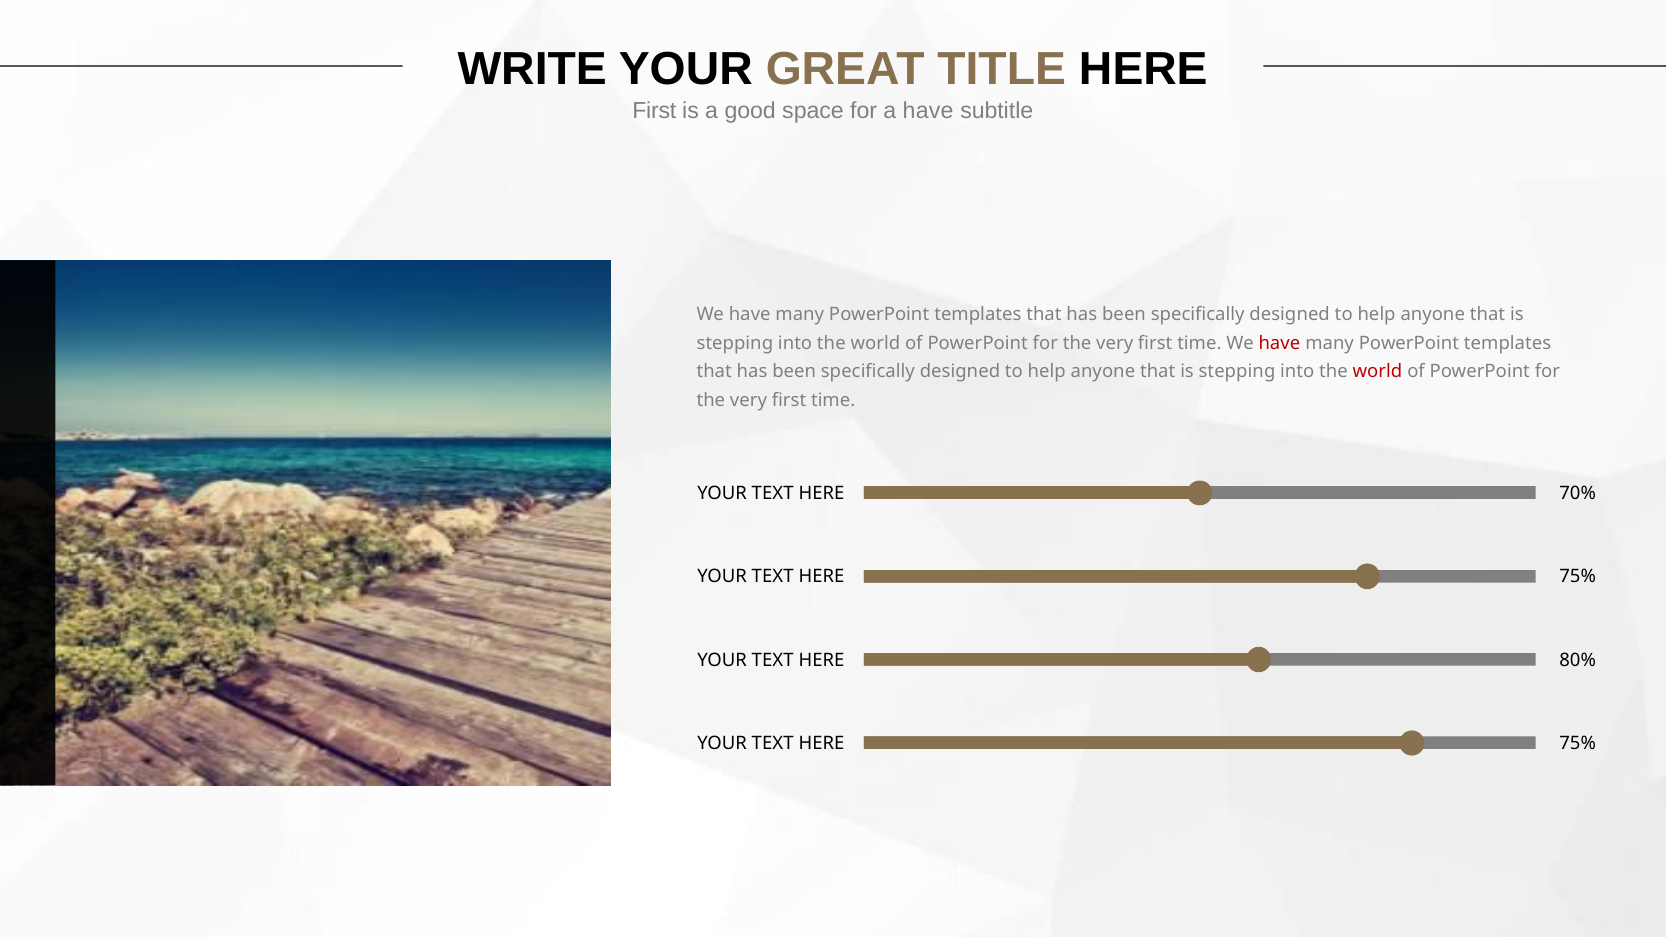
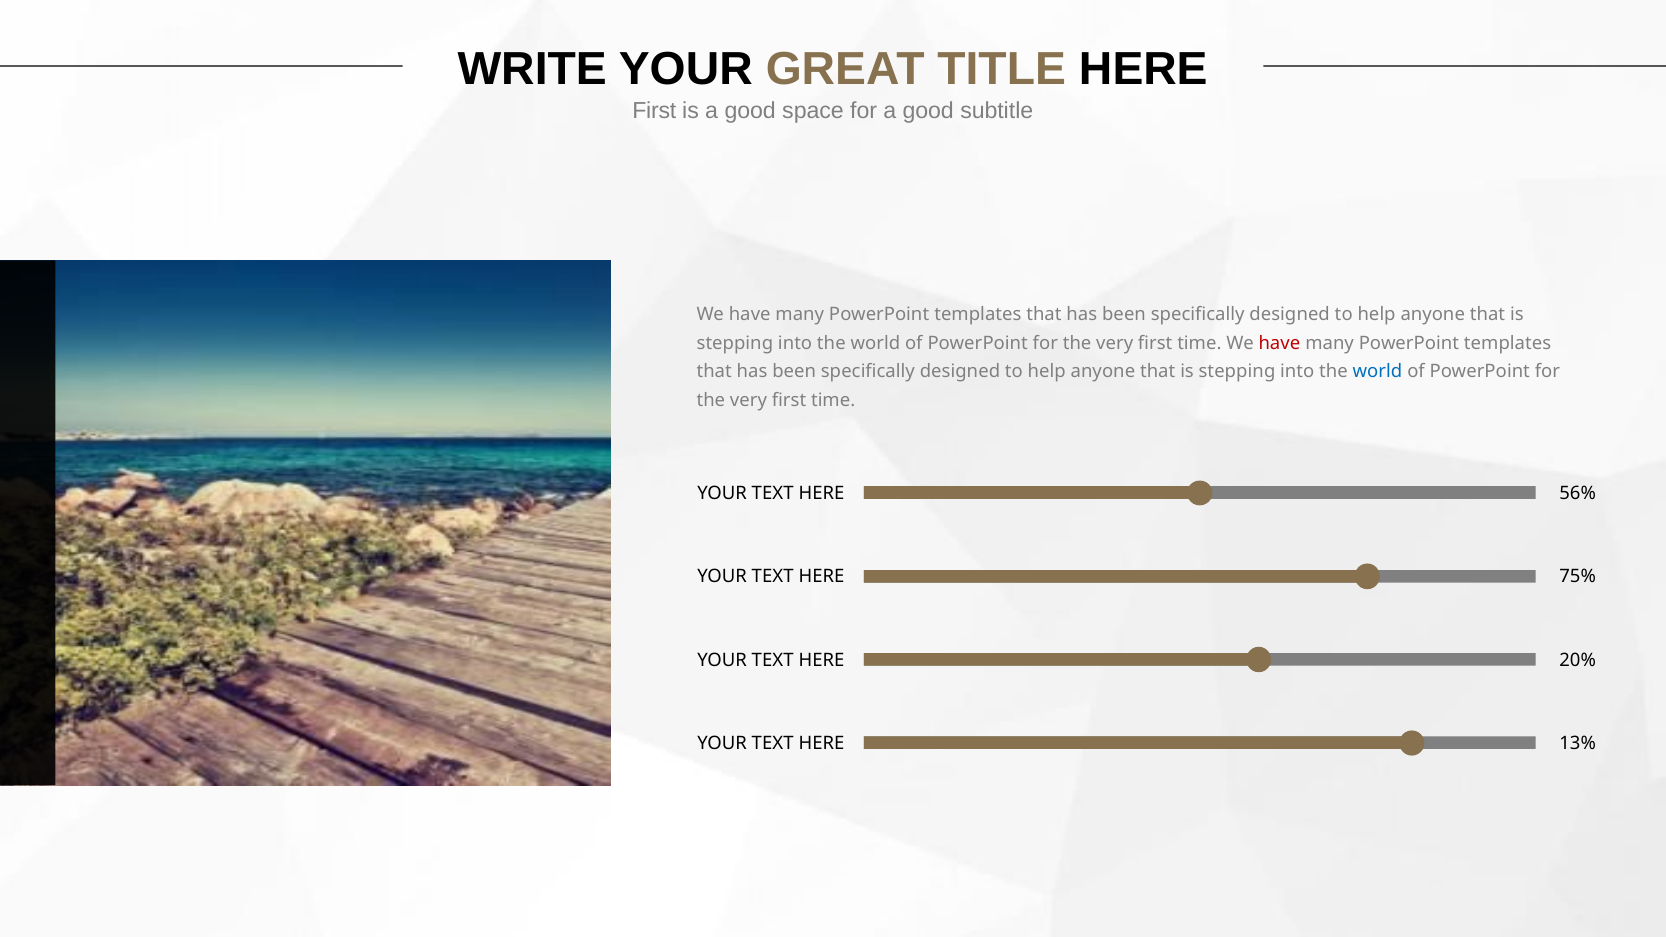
for a have: have -> good
world at (1377, 372) colour: red -> blue
70%: 70% -> 56%
80%: 80% -> 20%
75% at (1578, 743): 75% -> 13%
